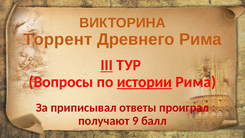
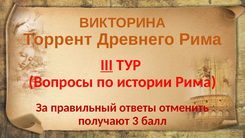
истории underline: present -> none
приписывал: приписывал -> правильный
проиграл: проиграл -> отменить
9: 9 -> 3
